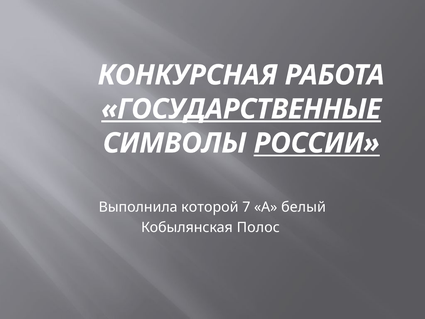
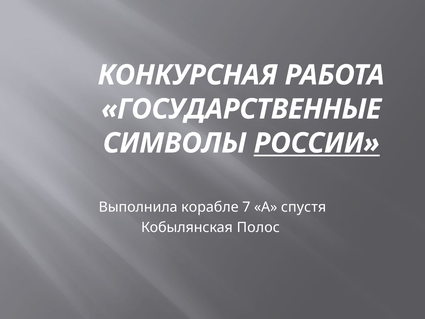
ГОСУДАРСТВЕННЫЕ underline: present -> none
которой: которой -> корабле
белый: белый -> спустя
